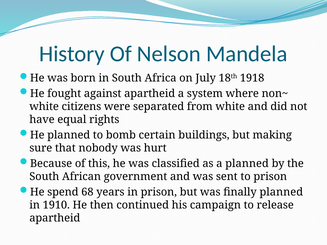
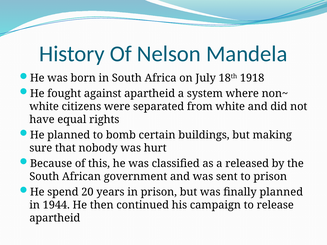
a planned: planned -> released
68: 68 -> 20
1910: 1910 -> 1944
